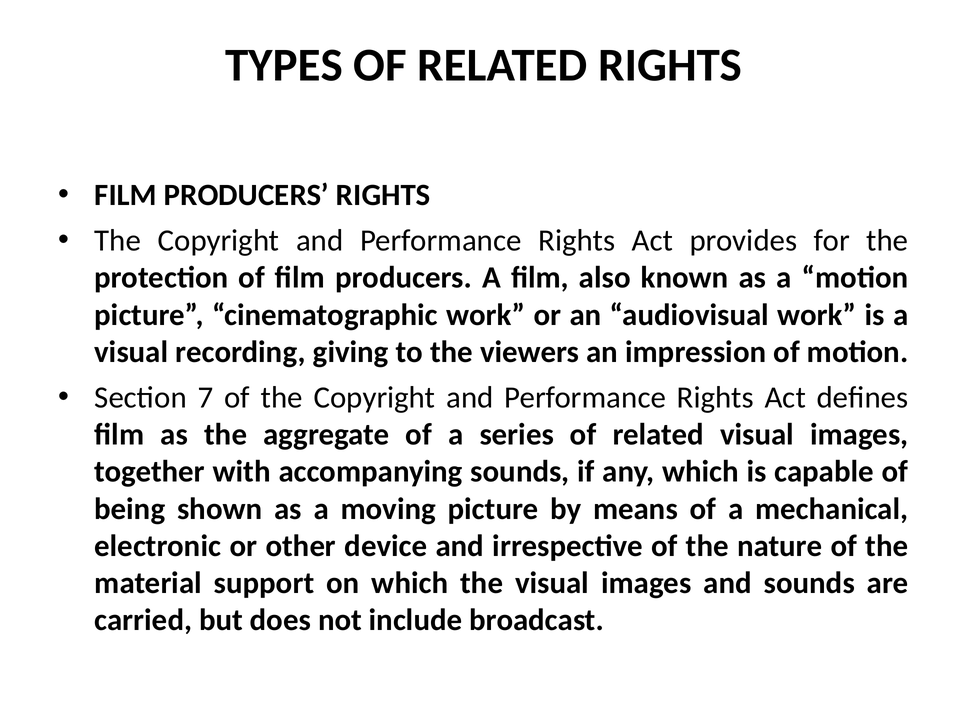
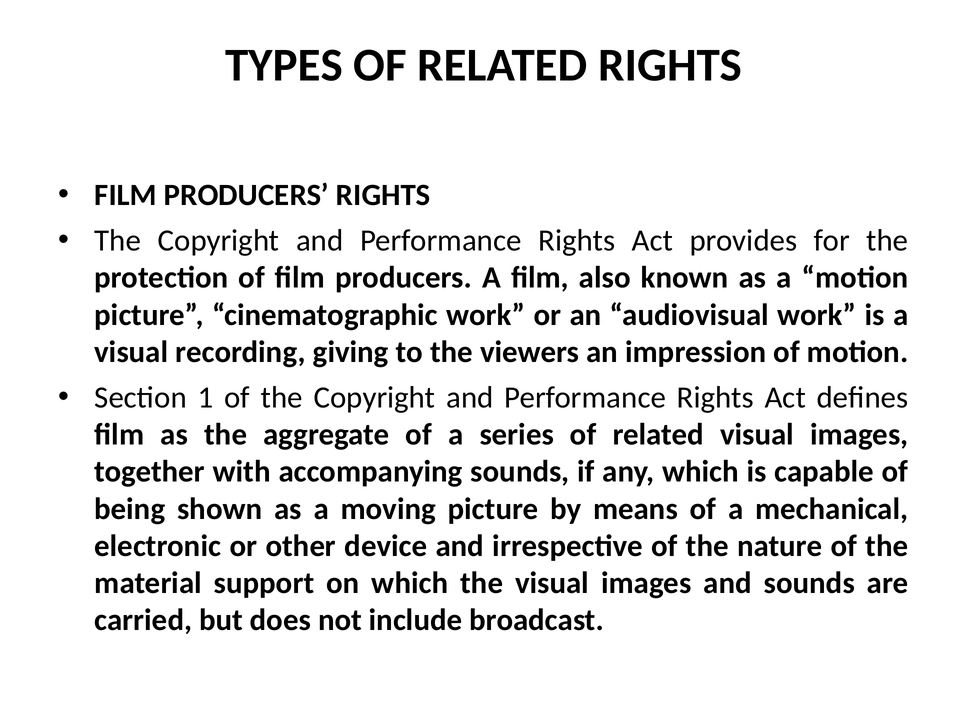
7: 7 -> 1
